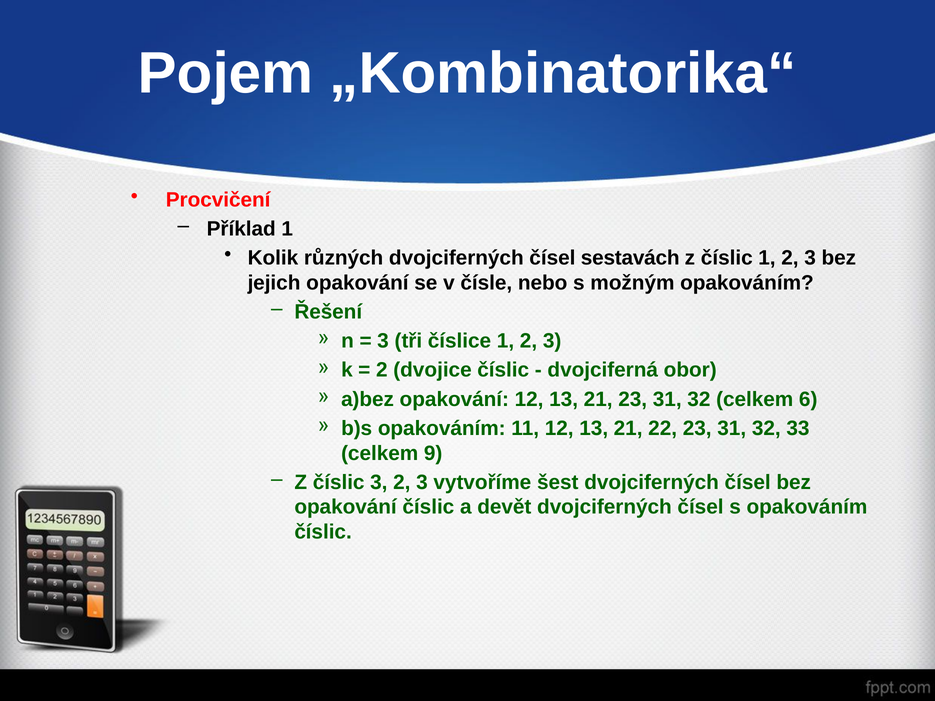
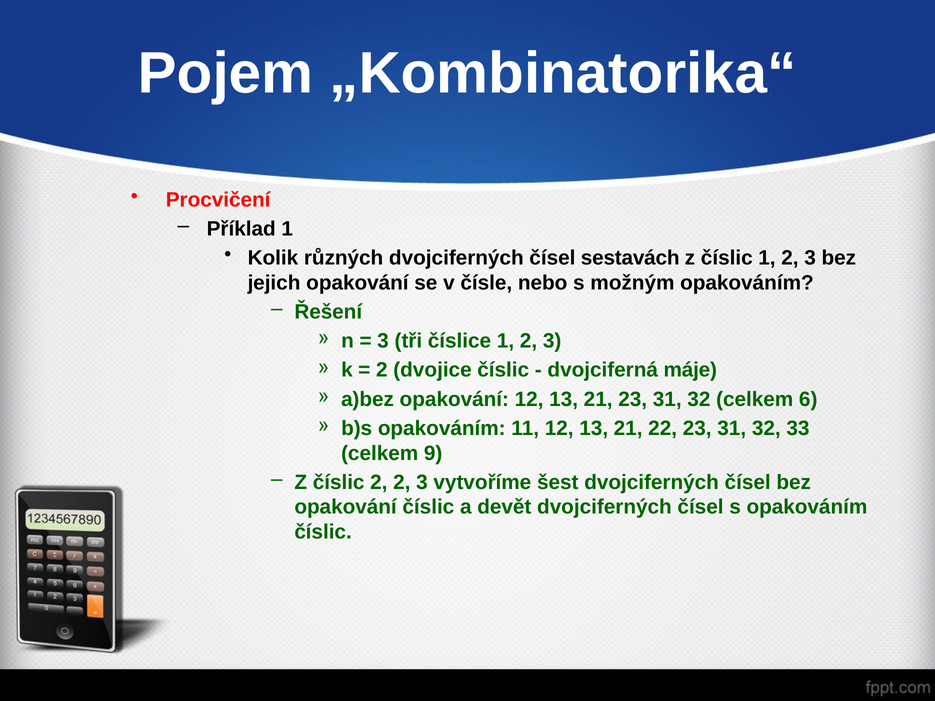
obor: obor -> máje
číslic 3: 3 -> 2
